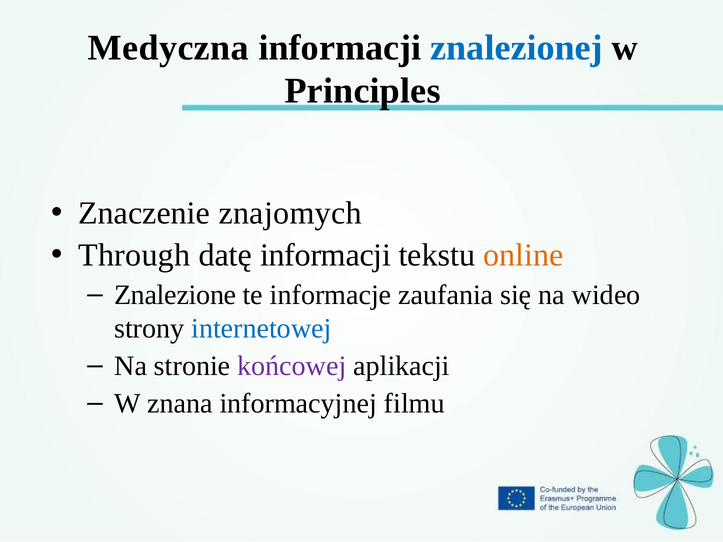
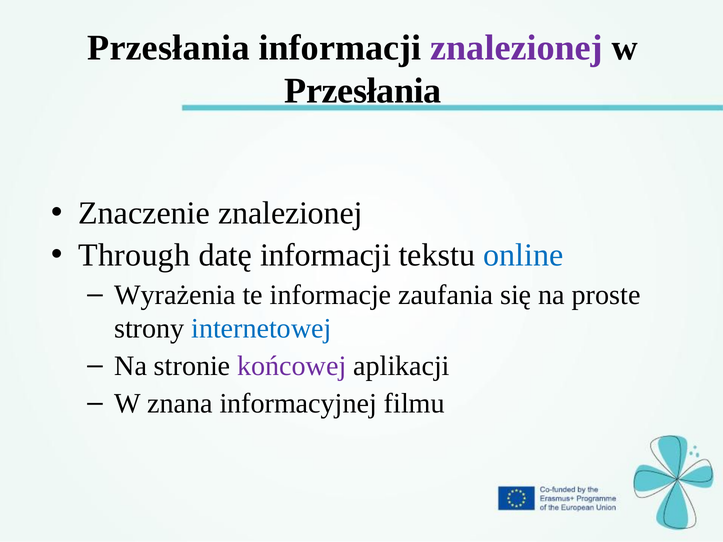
Medyczna at (168, 48): Medyczna -> Przesłania
znalezionej at (517, 48) colour: blue -> purple
Principles at (363, 91): Principles -> Przesłania
Znaczenie znajomych: znajomych -> znalezionej
online colour: orange -> blue
Znalezione: Znalezione -> Wyrażenia
wideo: wideo -> proste
